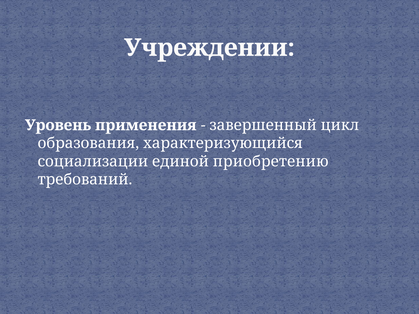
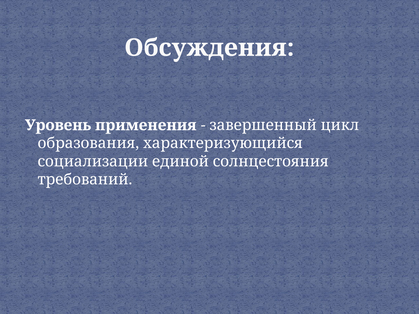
Учреждении: Учреждении -> Обсуждения
приобретению: приобретению -> солнцестояния
